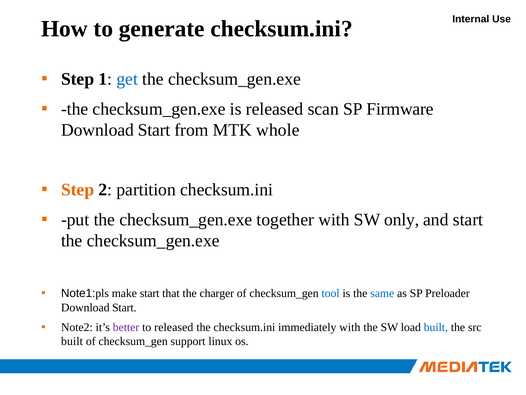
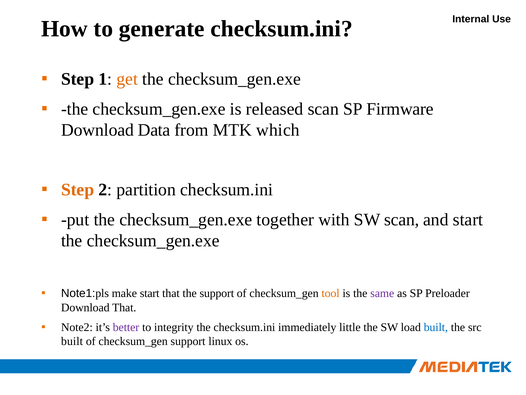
get colour: blue -> orange
Start at (154, 130): Start -> Data
whole: whole -> which
SW only: only -> scan
the charger: charger -> support
tool colour: blue -> orange
same colour: blue -> purple
Start at (124, 307): Start -> That
to released: released -> integrity
immediately with: with -> little
